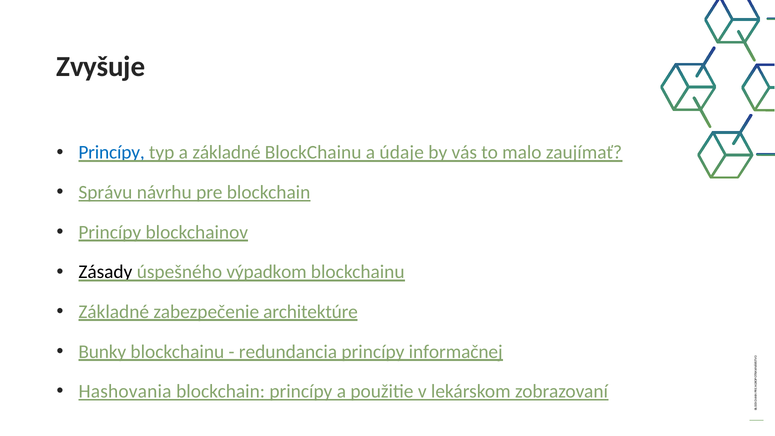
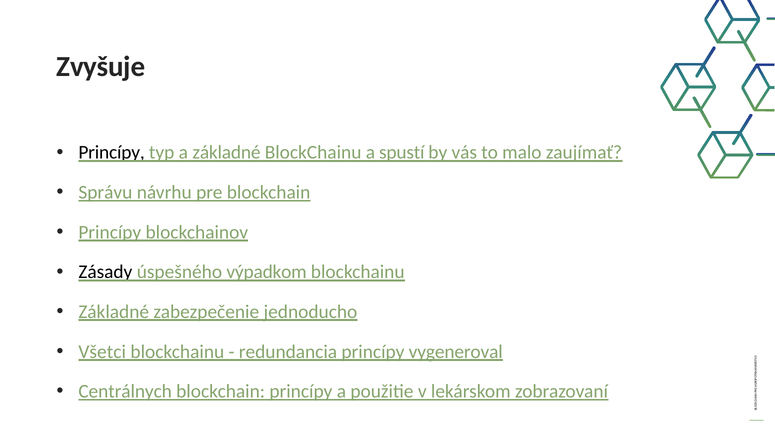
Princípy at (112, 153) colour: blue -> black
údaje: údaje -> spustí
architektúre: architektúre -> jednoducho
Bunky: Bunky -> Všetci
informačnej: informačnej -> vygeneroval
Hashovania: Hashovania -> Centrálnych
